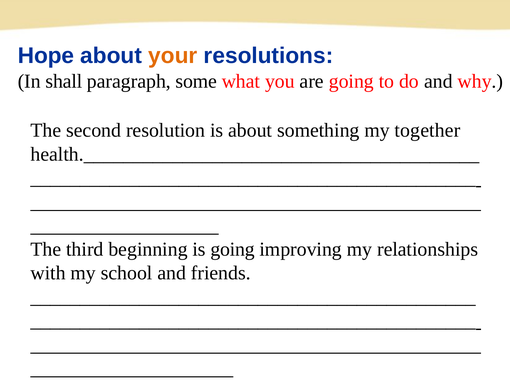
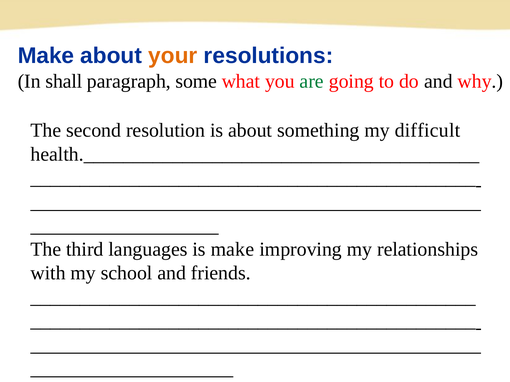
Hope at (46, 56): Hope -> Make
are colour: black -> green
together: together -> difficult
beginning: beginning -> languages
is going: going -> make
